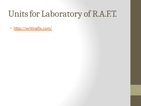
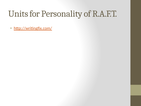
Laboratory: Laboratory -> Personality
